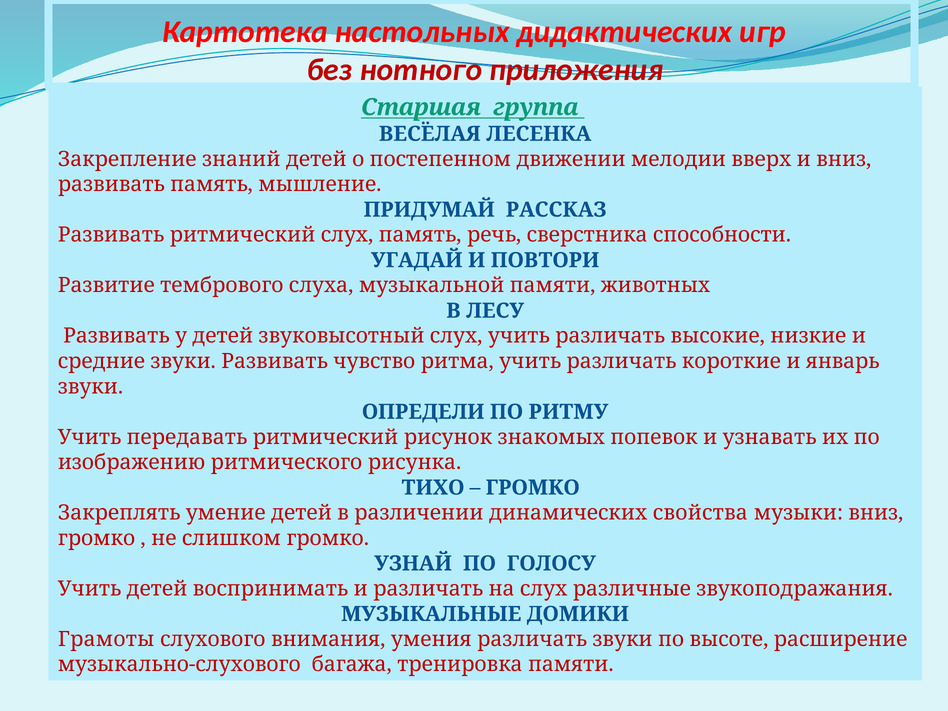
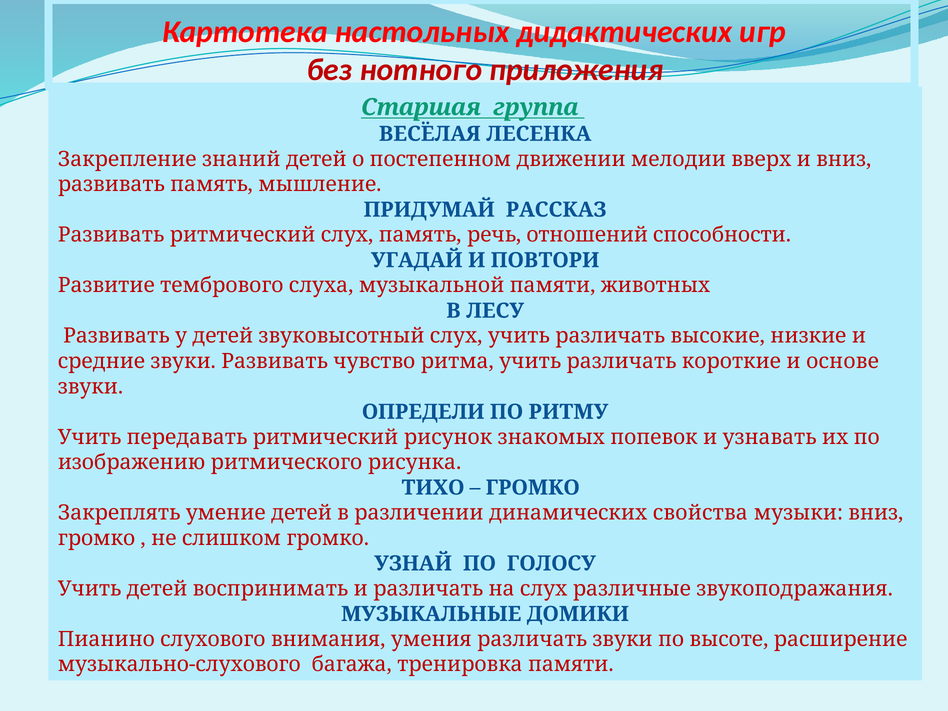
сверстника: сверстника -> отношений
январь: январь -> основе
Грамоты: Грамоты -> Пианино
